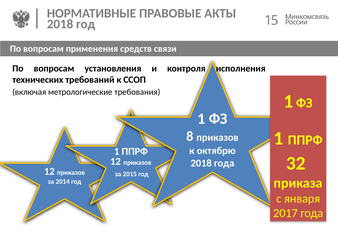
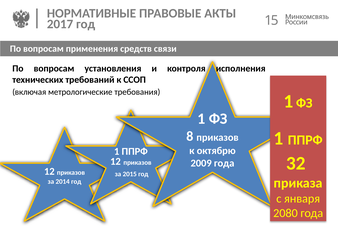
2018 at (60, 24): 2018 -> 2017
2018 at (201, 163): 2018 -> 2009
2017: 2017 -> 2080
